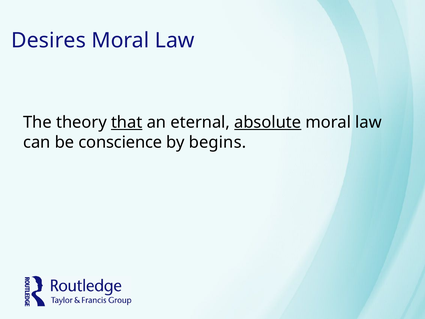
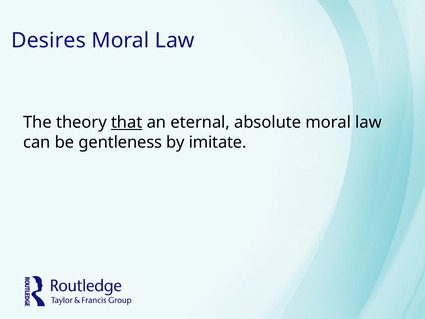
absolute underline: present -> none
conscience: conscience -> gentleness
begins: begins -> imitate
